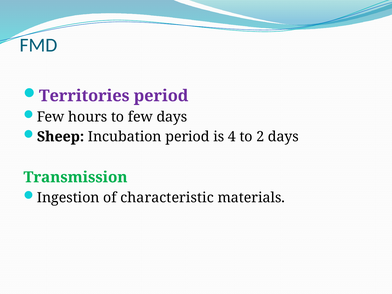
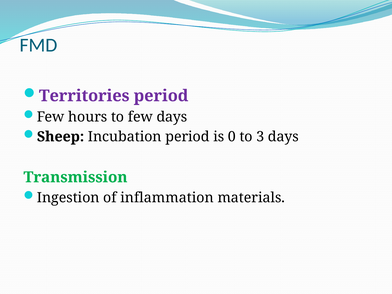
4: 4 -> 0
2: 2 -> 3
characteristic: characteristic -> inflammation
